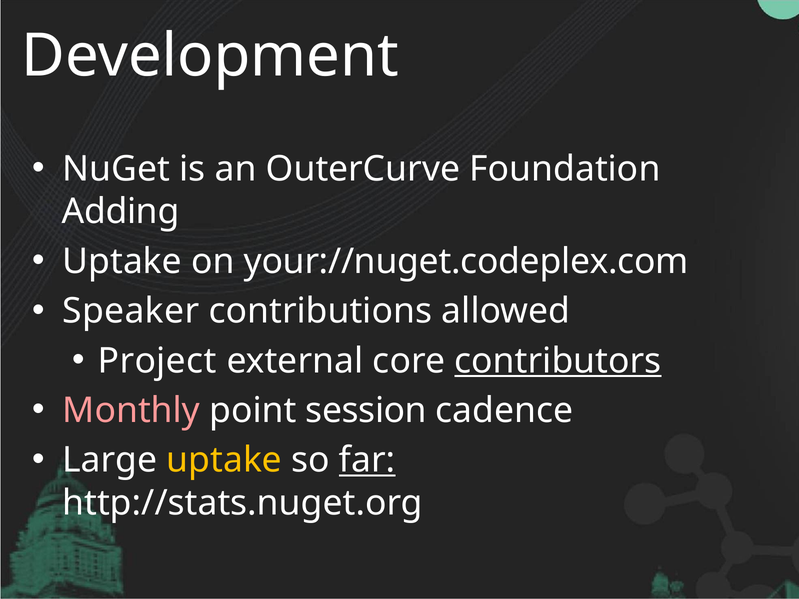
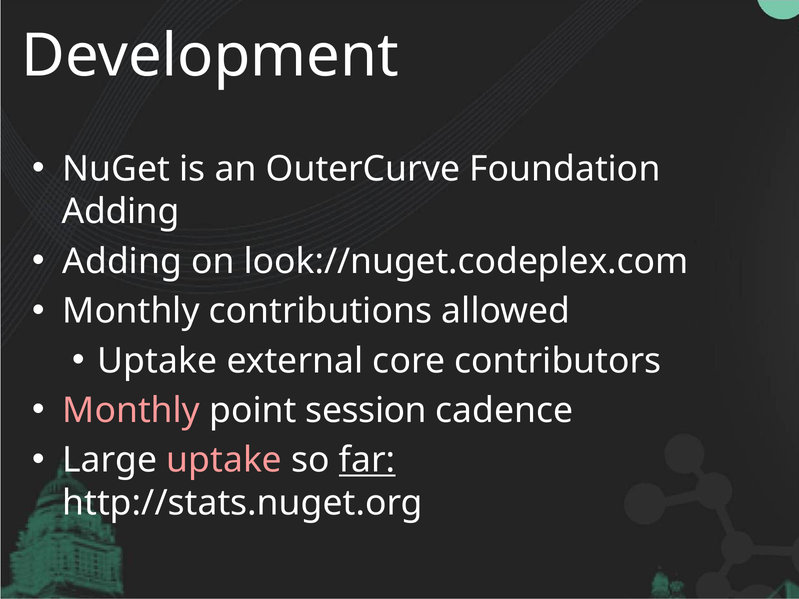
Uptake at (122, 262): Uptake -> Adding
your://nuget.codeplex.com: your://nuget.codeplex.com -> look://nuget.codeplex.com
Speaker at (131, 311): Speaker -> Monthly
Project at (157, 361): Project -> Uptake
contributors underline: present -> none
uptake at (224, 460) colour: yellow -> pink
